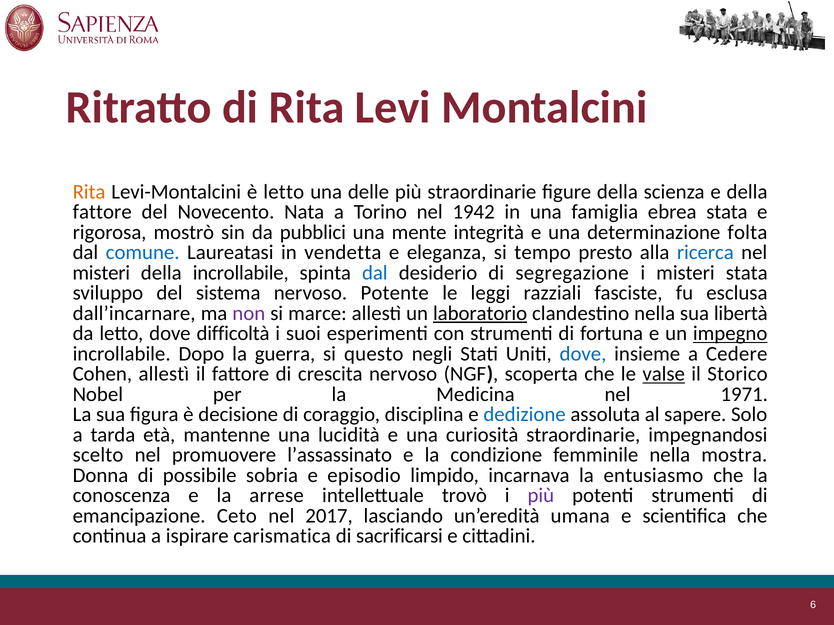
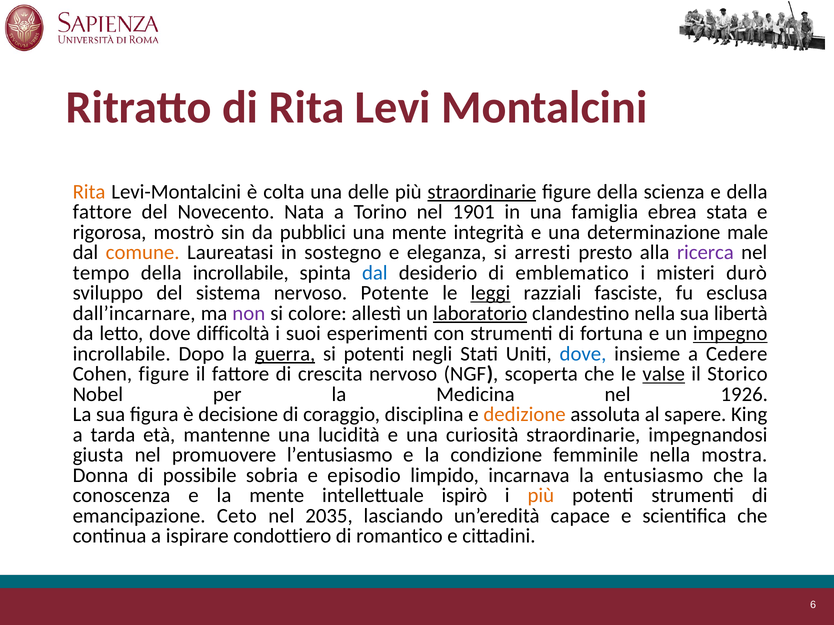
è letto: letto -> colta
straordinarie at (482, 192) underline: none -> present
1942: 1942 -> 1901
folta: folta -> male
comune colour: blue -> orange
vendetta: vendetta -> sostegno
tempo: tempo -> arresti
ricerca colour: blue -> purple
misteri at (101, 273): misteri -> tempo
segregazione: segregazione -> emblematico
misteri stata: stata -> durò
leggi underline: none -> present
marce: marce -> colore
guerra underline: none -> present
si questo: questo -> potenti
Cohen allestì: allestì -> figure
1971: 1971 -> 1926
dedizione colour: blue -> orange
Solo: Solo -> King
scelto: scelto -> giusta
l’assassinato: l’assassinato -> l’entusiasmo
la arrese: arrese -> mente
trovò: trovò -> ispirò
più at (541, 496) colour: purple -> orange
2017: 2017 -> 2035
umana: umana -> capace
carismatica: carismatica -> condottiero
sacrificarsi: sacrificarsi -> romantico
